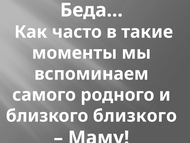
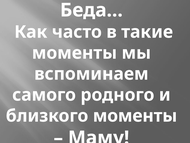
близкого близкого: близкого -> моменты
